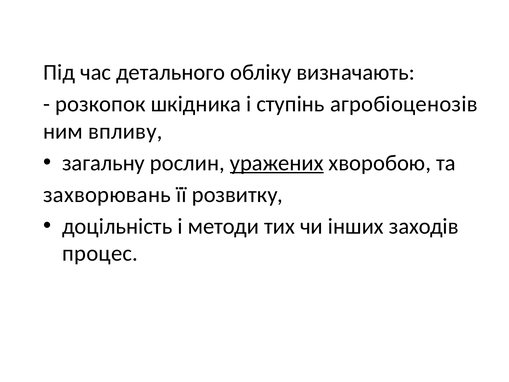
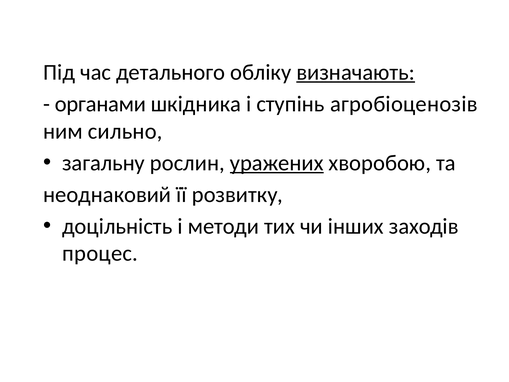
визначають underline: none -> present
розкопок: розкопок -> органами
впливу: впливу -> сильно
захворювань: захворювань -> неоднаковий
